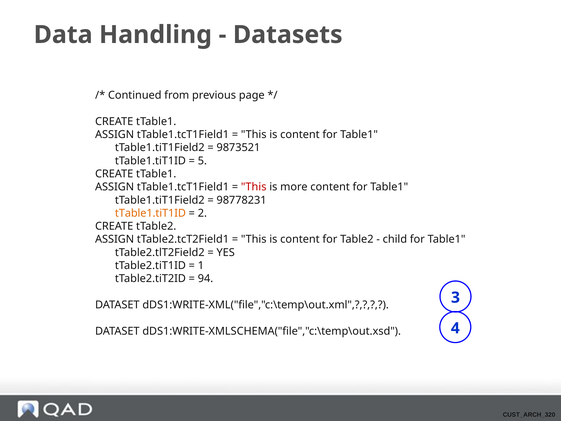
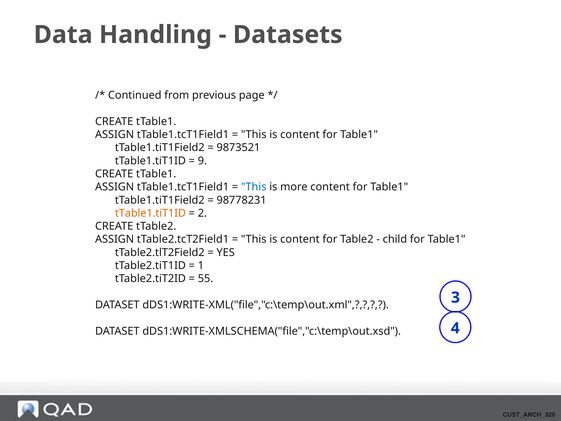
5: 5 -> 9
This at (254, 187) colour: red -> blue
94: 94 -> 55
